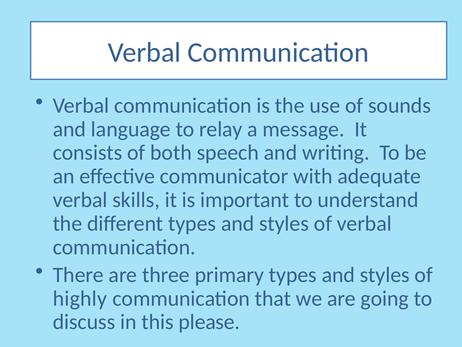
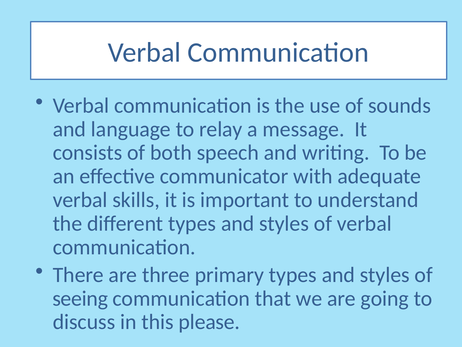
highly: highly -> seeing
